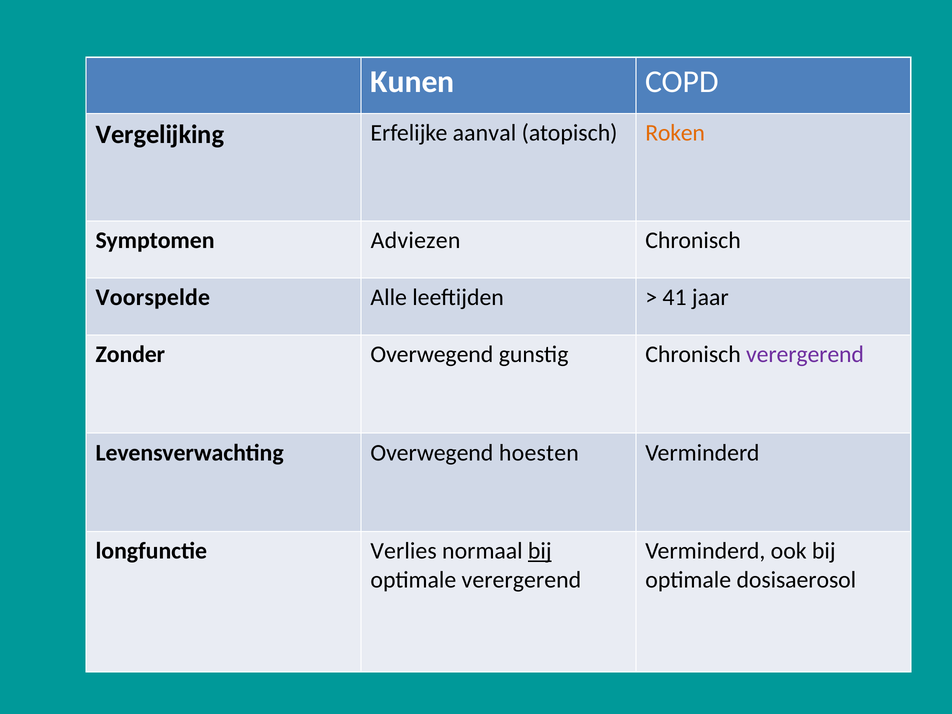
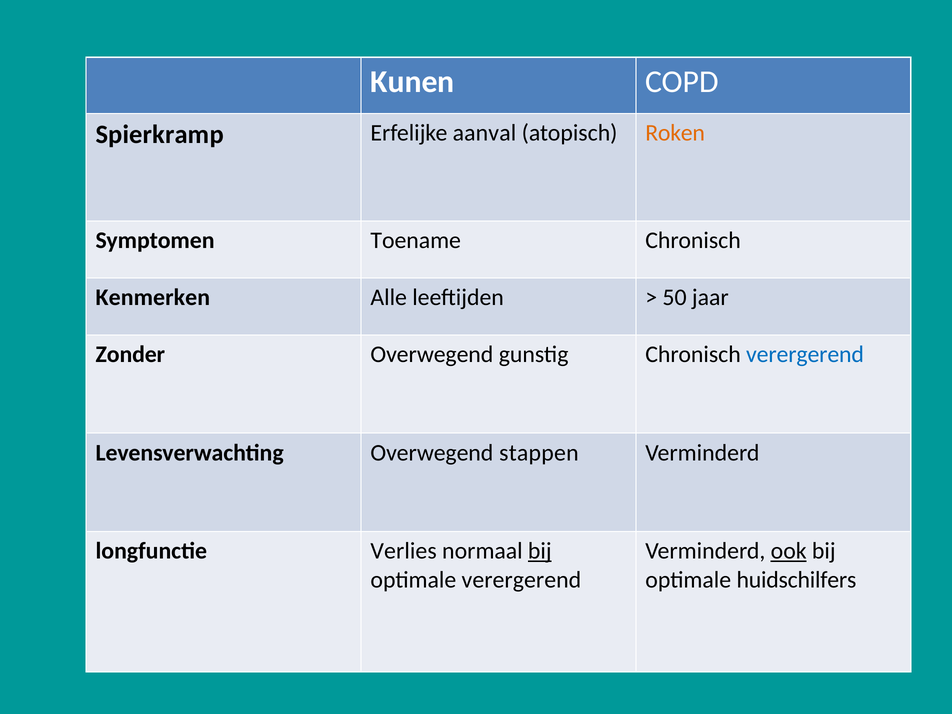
Vergelijking: Vergelijking -> Spierkramp
Adviezen: Adviezen -> Toename
Voorspelde: Voorspelde -> Kenmerken
41: 41 -> 50
verergerend at (805, 354) colour: purple -> blue
hoesten: hoesten -> stappen
ook underline: none -> present
dosisaerosol: dosisaerosol -> huidschilfers
